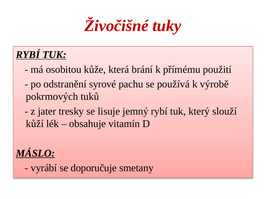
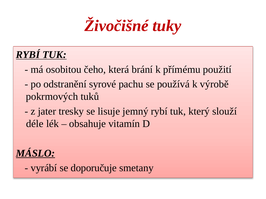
kůže: kůže -> čeho
kůží: kůží -> déle
